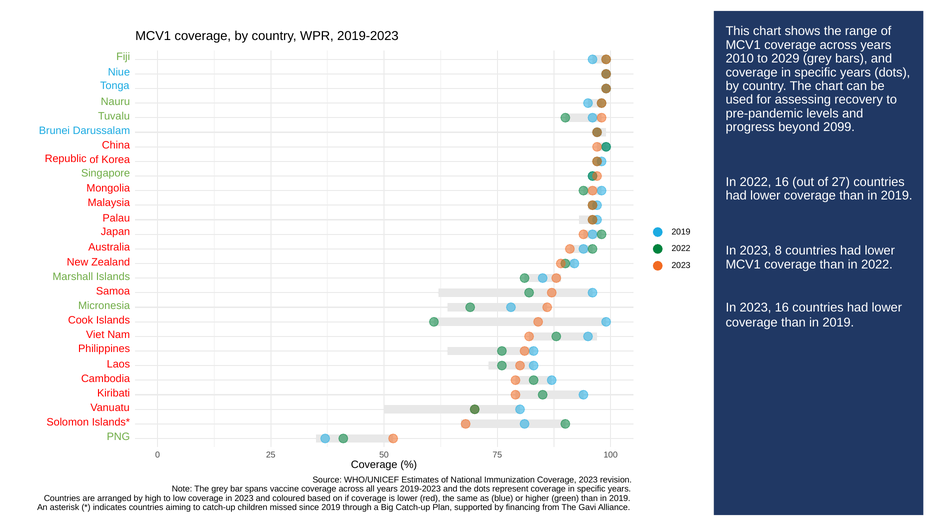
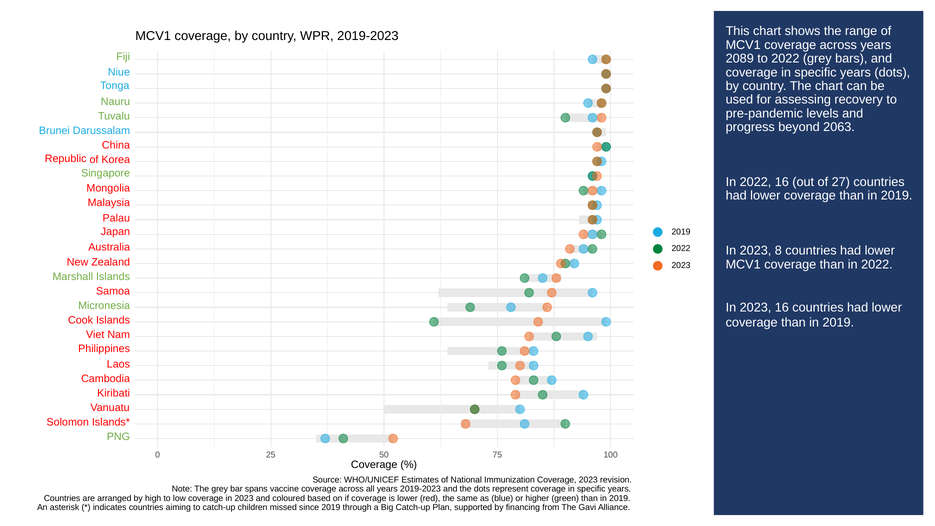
2010: 2010 -> 2089
to 2029: 2029 -> 2022
2099: 2099 -> 2063
